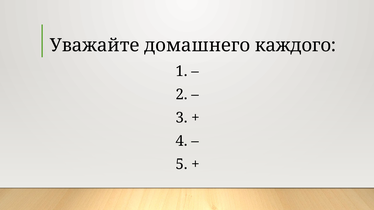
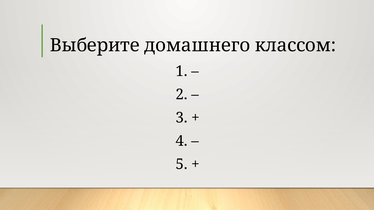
Уважайте: Уважайте -> Выберите
каждого: каждого -> классом
